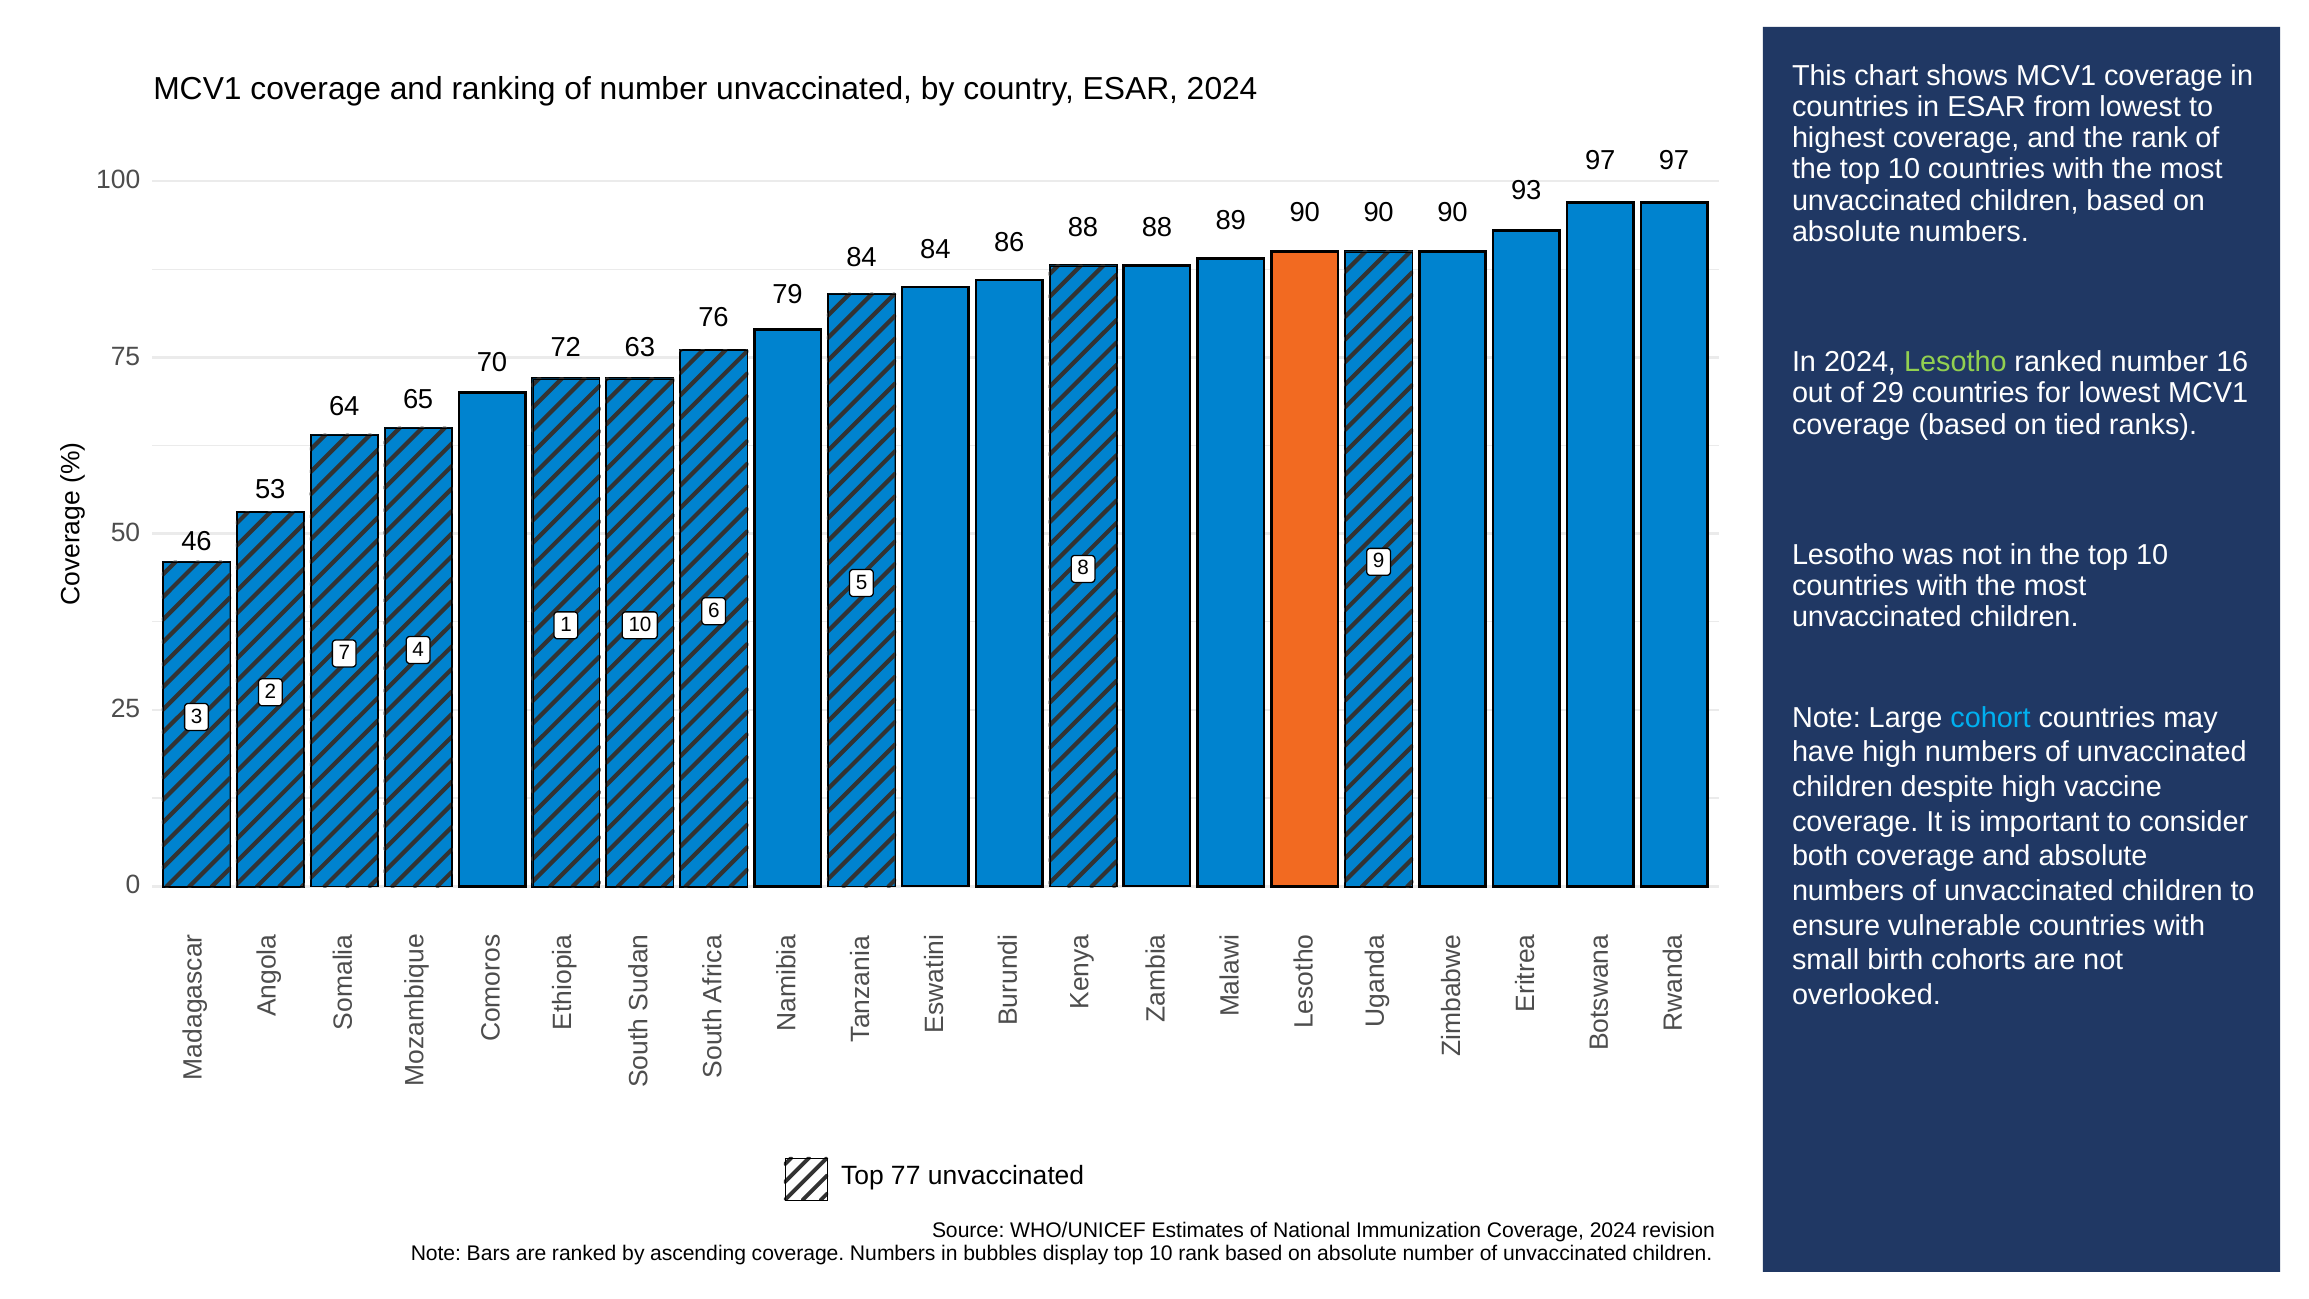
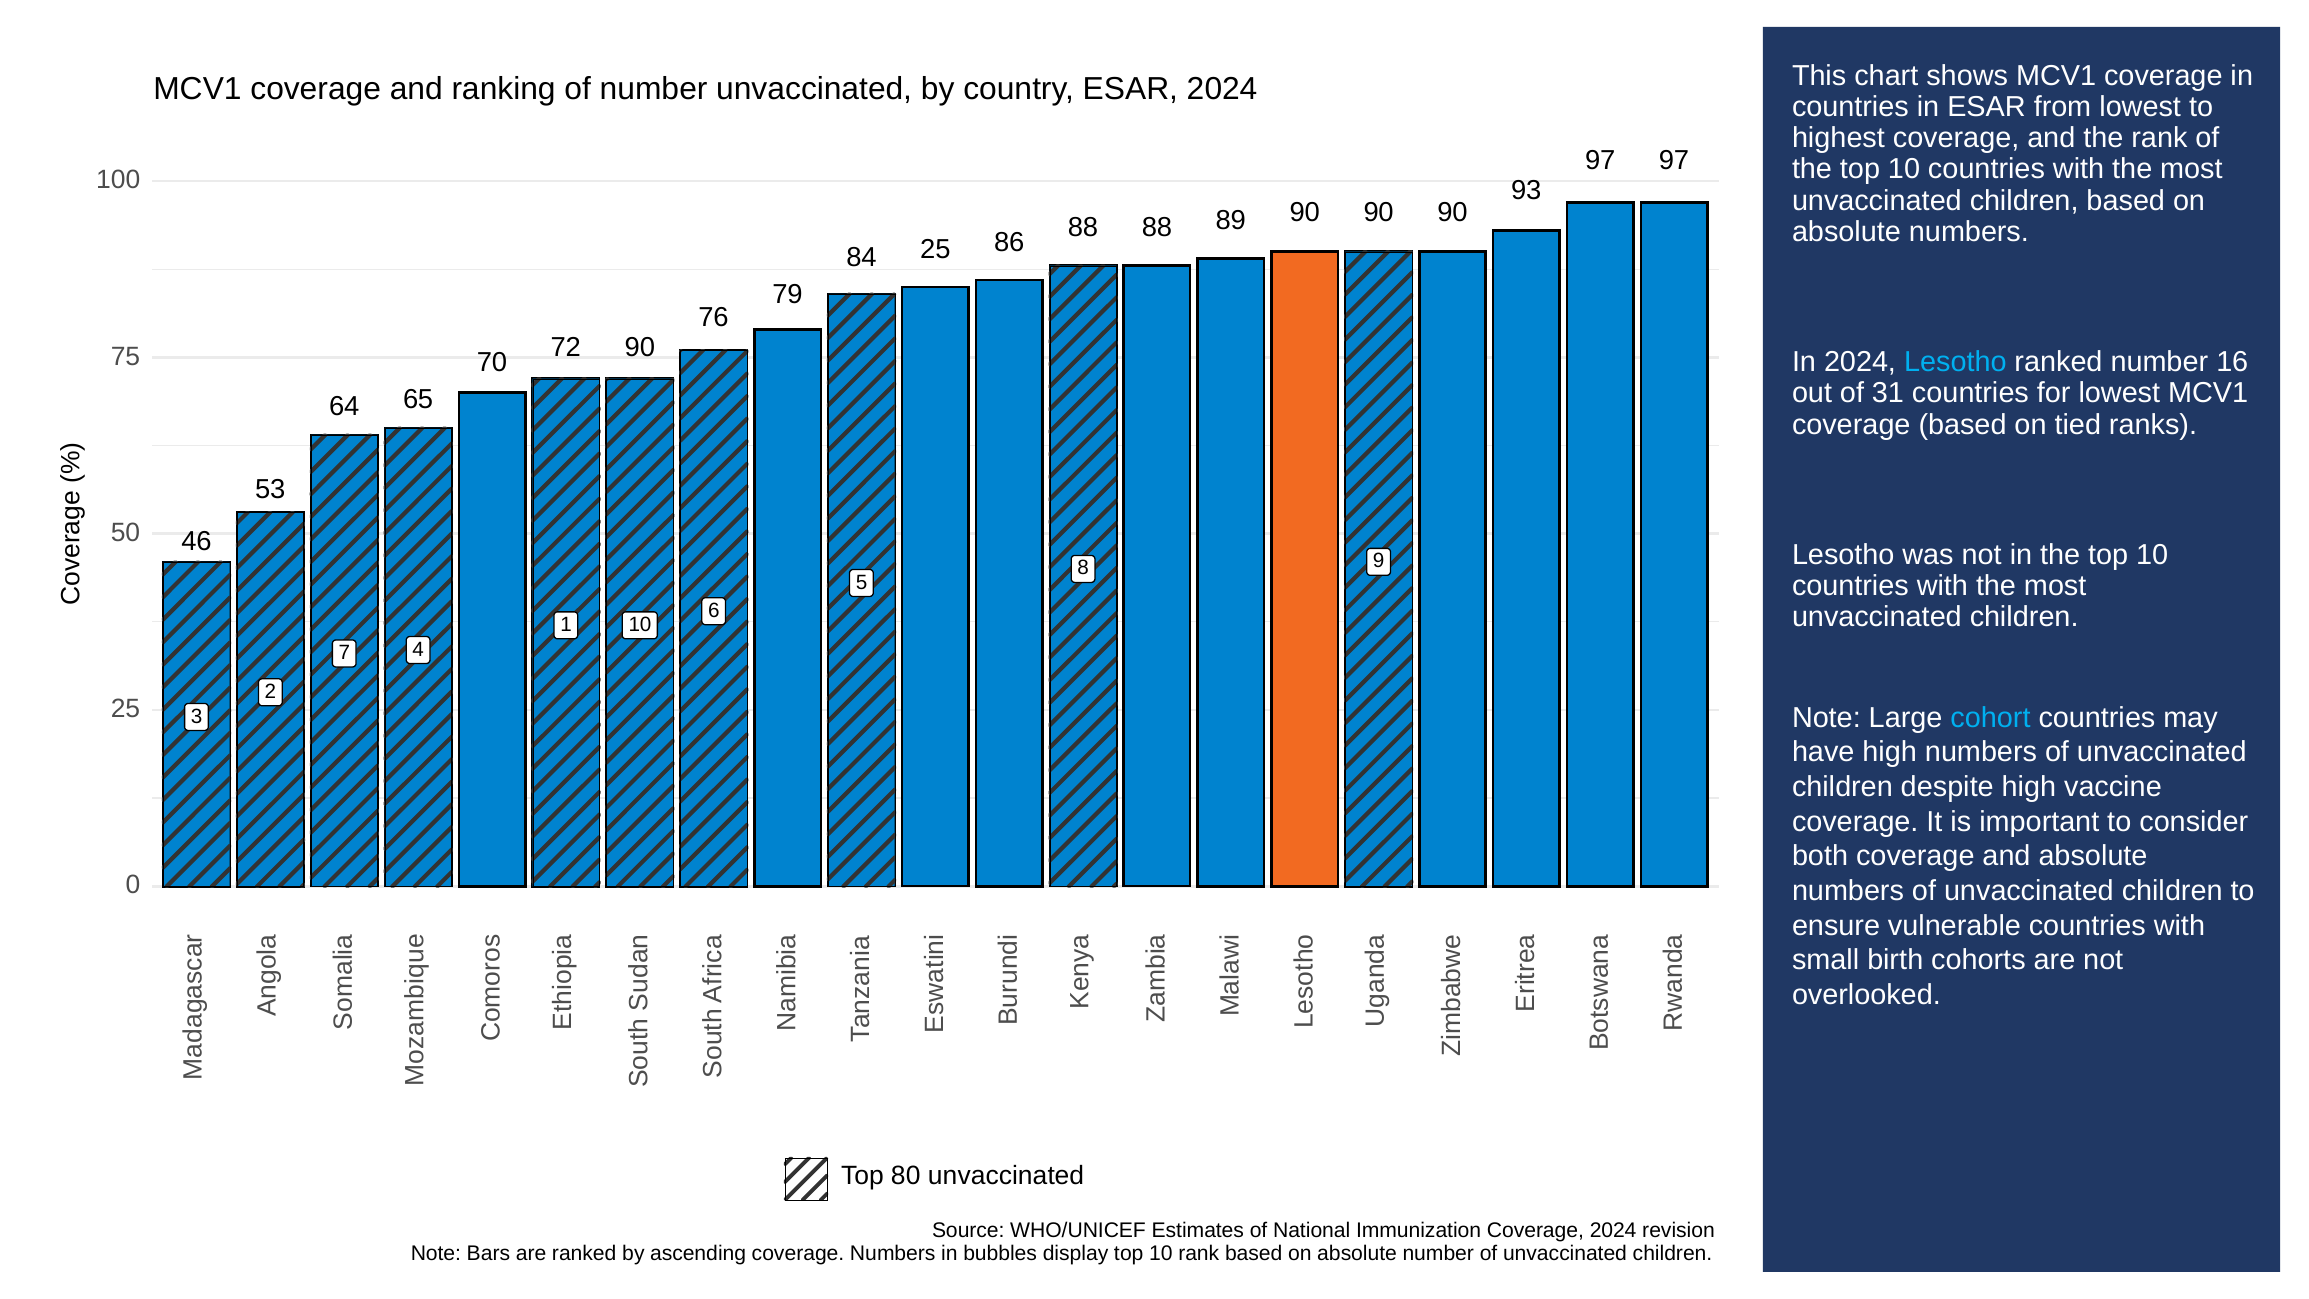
84 84: 84 -> 25
72 63: 63 -> 90
Lesotho at (1955, 362) colour: light green -> light blue
29: 29 -> 31
77: 77 -> 80
